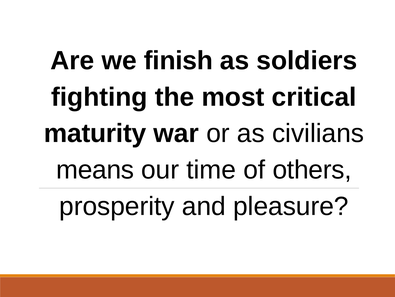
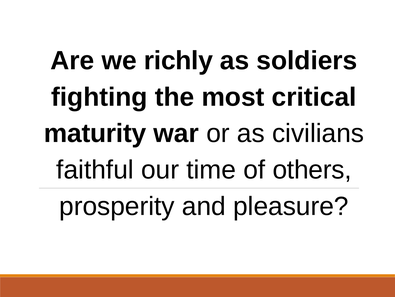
finish: finish -> richly
means: means -> faithful
